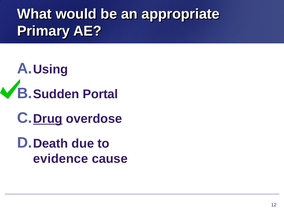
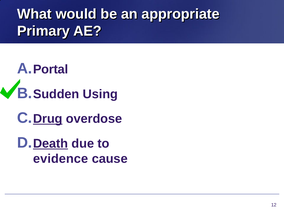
Using: Using -> Portal
Portal: Portal -> Using
Death underline: none -> present
